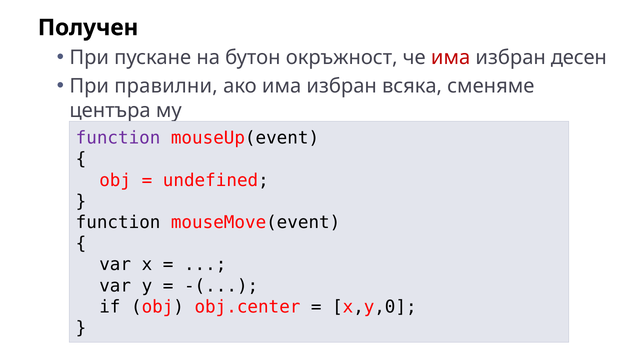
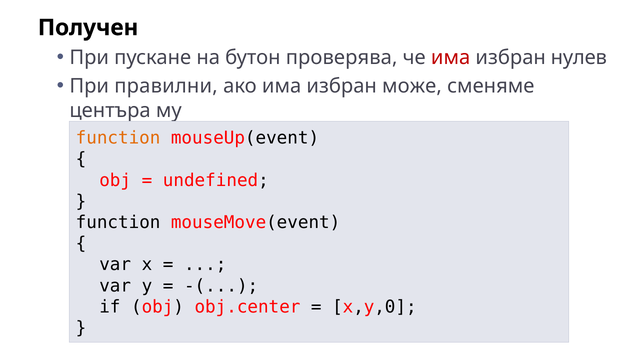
окръжност: окръжност -> проверява
десен: десен -> нулев
всяка: всяка -> може
function at (118, 138) colour: purple -> orange
